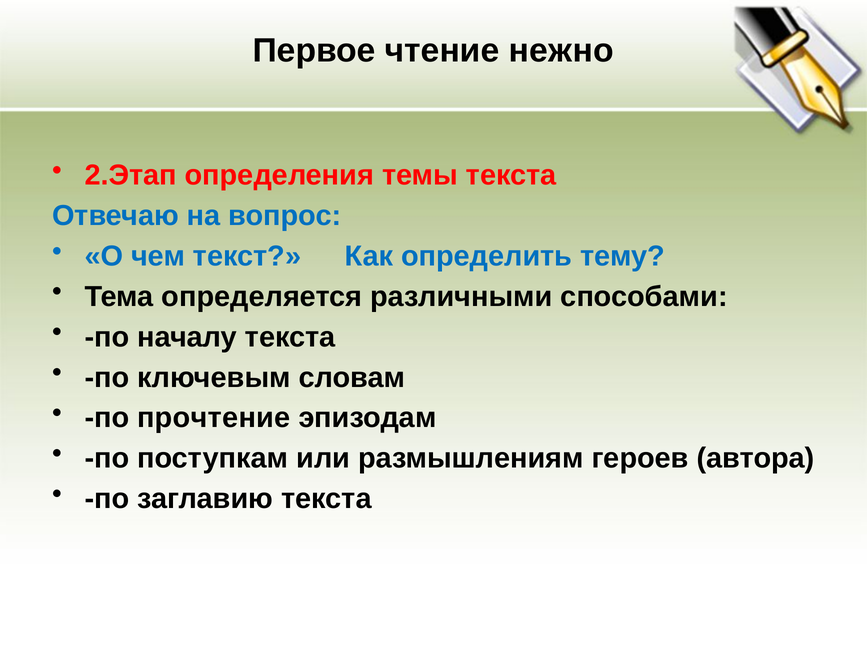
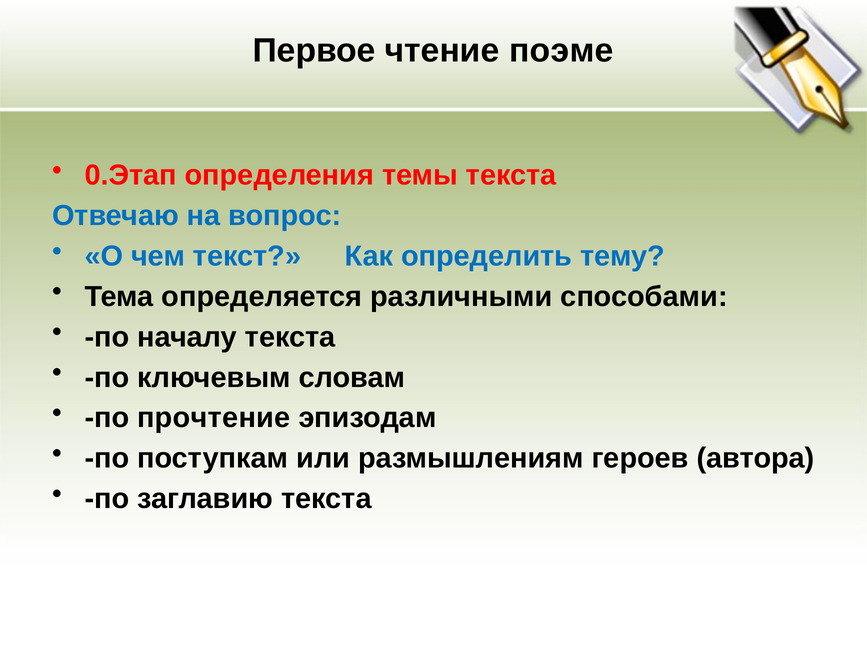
нежно: нежно -> поэме
2.Этап: 2.Этап -> 0.Этап
